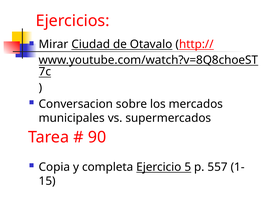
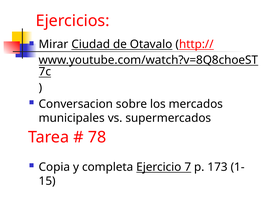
90: 90 -> 78
5: 5 -> 7
557: 557 -> 173
